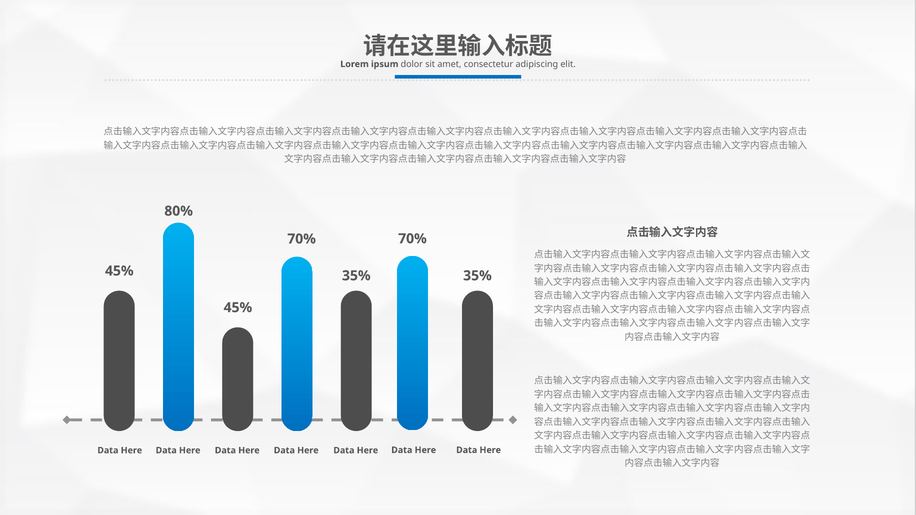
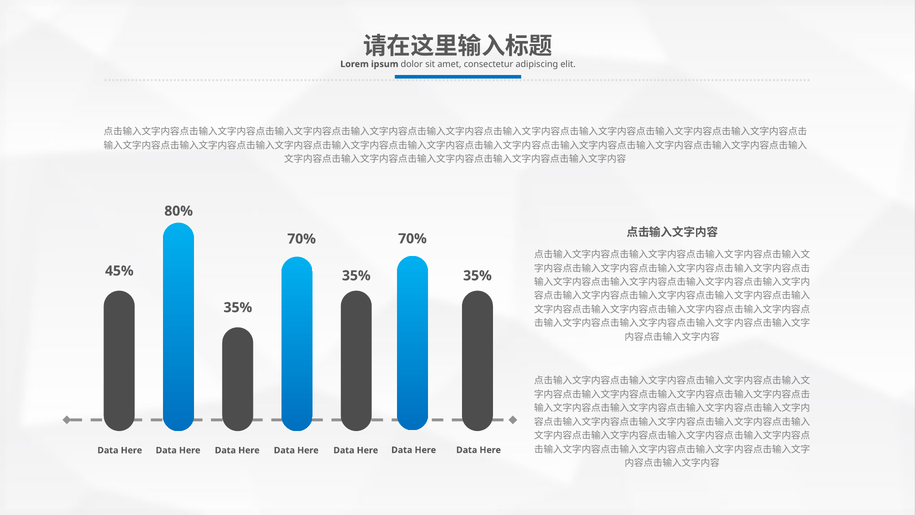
45% at (238, 308): 45% -> 35%
